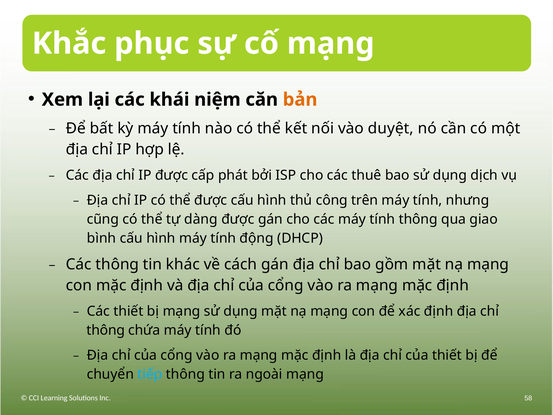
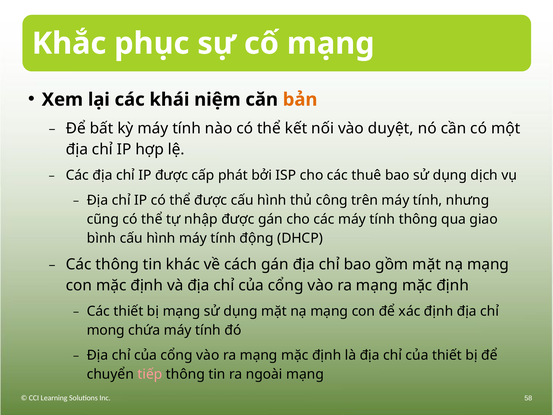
dàng: dàng -> nhập
thông at (106, 330): thông -> mong
tiếp colour: light blue -> pink
